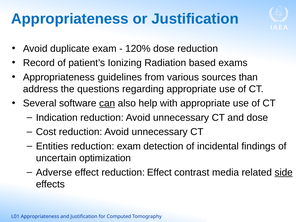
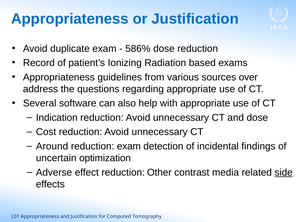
120%: 120% -> 586%
than: than -> over
can underline: present -> none
Entities: Entities -> Around
reduction Effect: Effect -> Other
